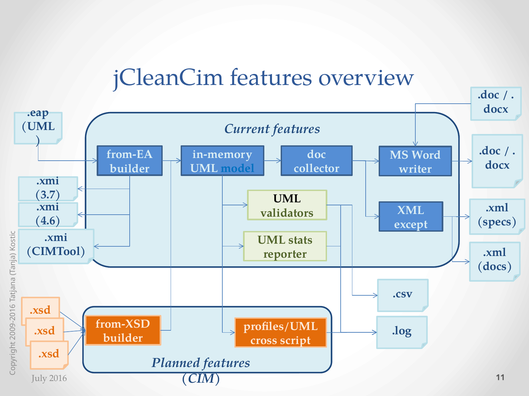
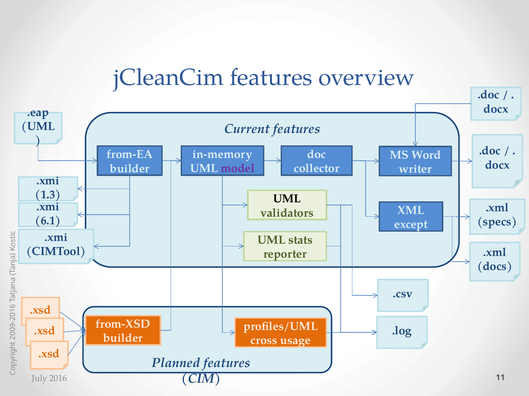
model colour: blue -> purple
3.7: 3.7 -> 1.3
4.6: 4.6 -> 6.1
script: script -> usage
